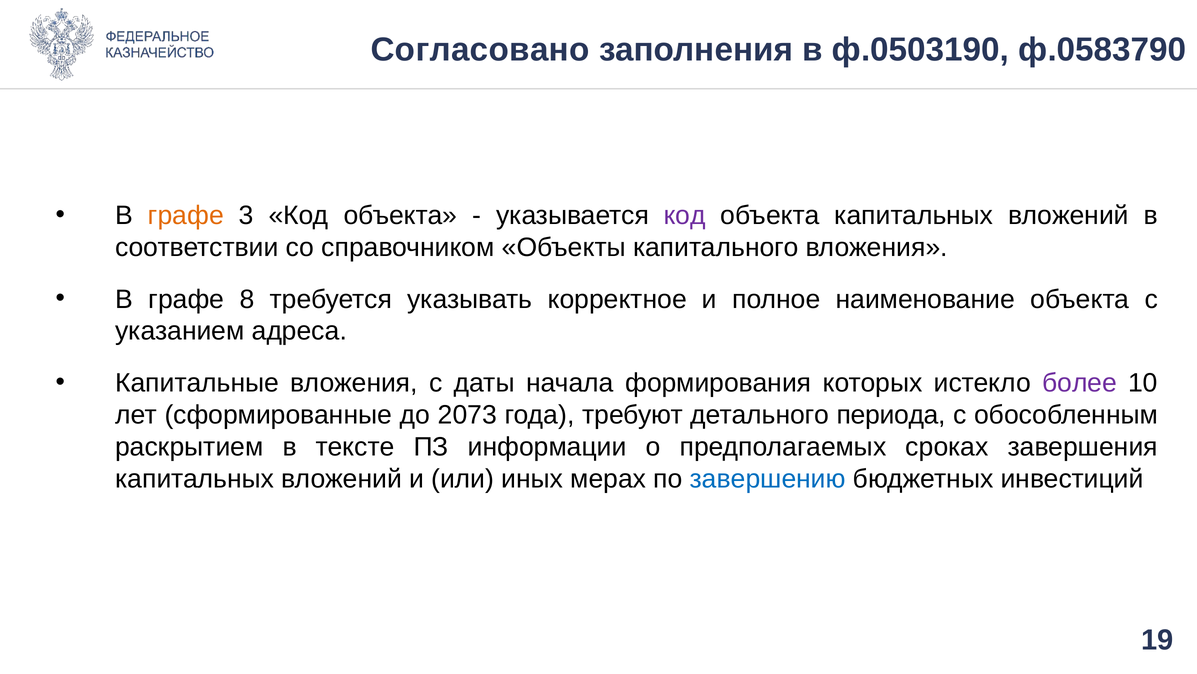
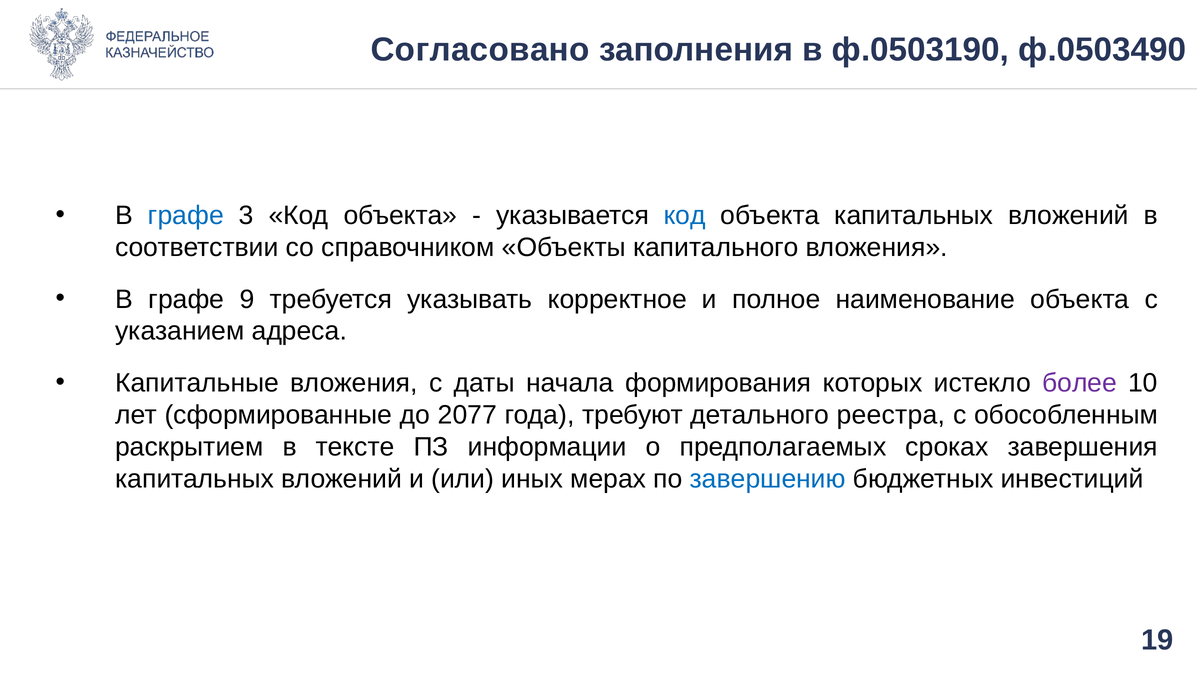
ф.0583790: ф.0583790 -> ф.0503490
графе at (186, 215) colour: orange -> blue
код at (685, 215) colour: purple -> blue
8: 8 -> 9
2073: 2073 -> 2077
периода: периода -> реестра
